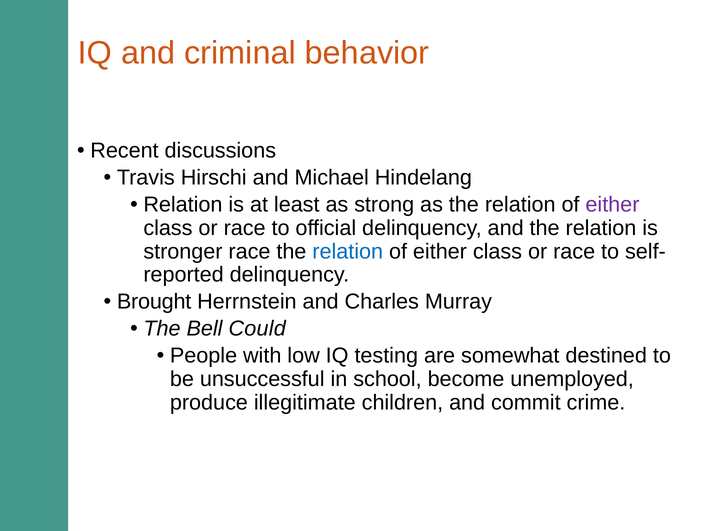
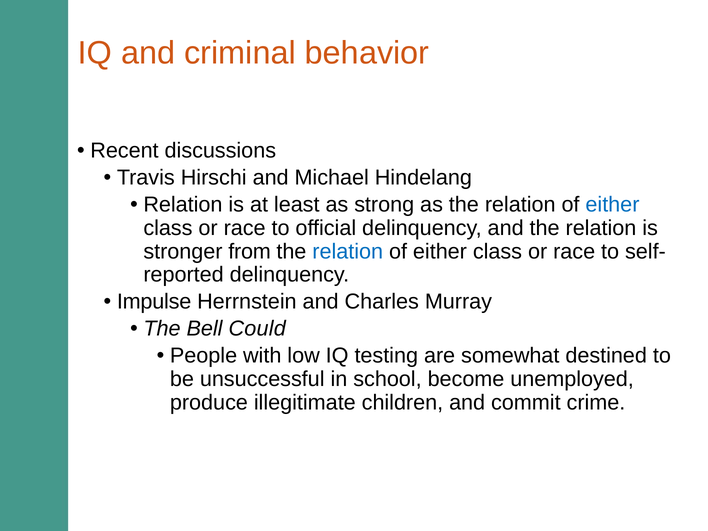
either at (612, 205) colour: purple -> blue
stronger race: race -> from
Brought: Brought -> Impulse
